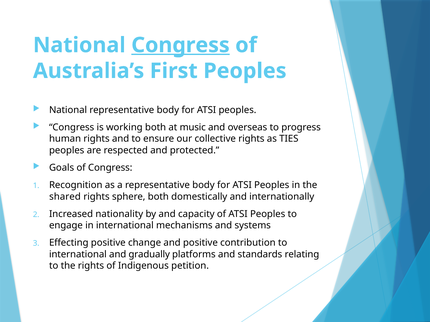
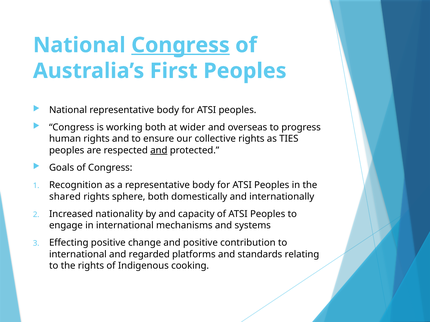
music: music -> wider
and at (159, 151) underline: none -> present
gradually: gradually -> regarded
petition: petition -> cooking
